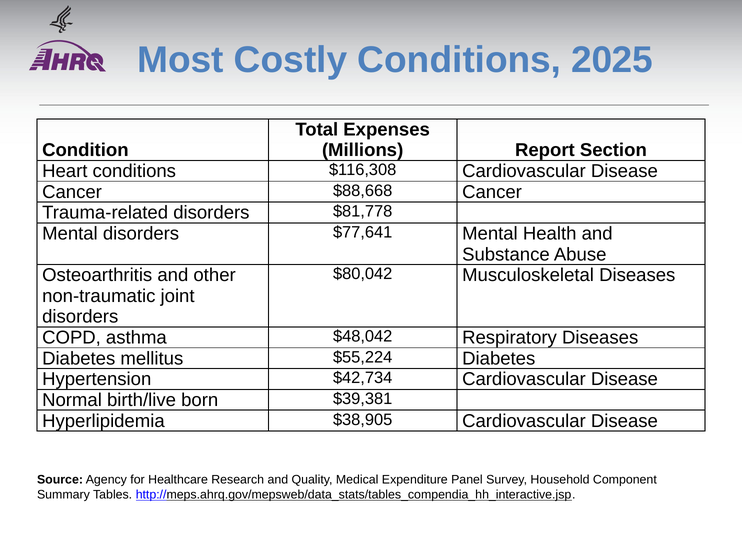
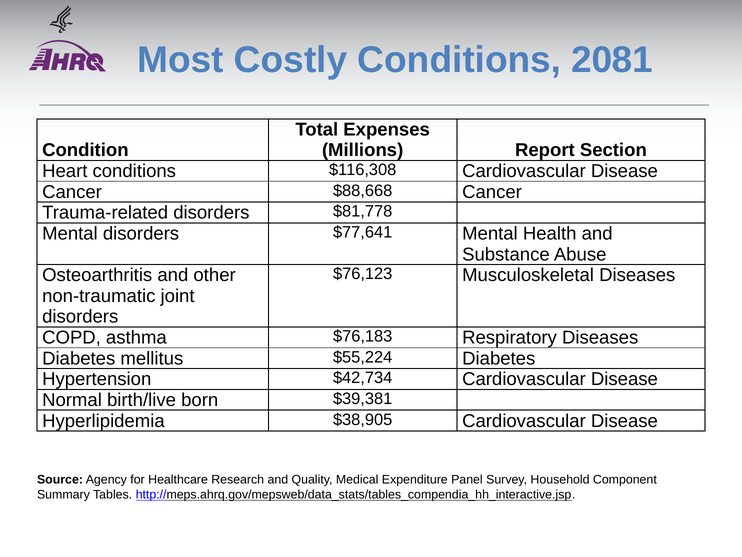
2025: 2025 -> 2081
$80,042: $80,042 -> $76,123
$48,042: $48,042 -> $76,183
